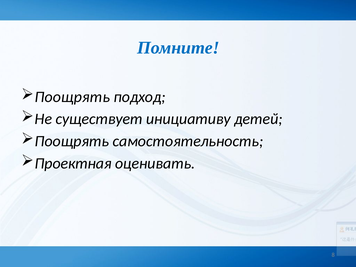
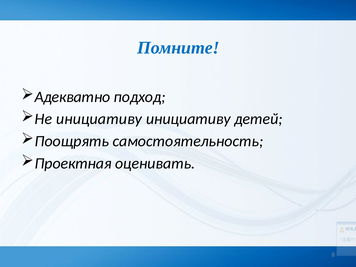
Поощрять at (72, 97): Поощрять -> Адекватно
Не существует: существует -> инициативу
